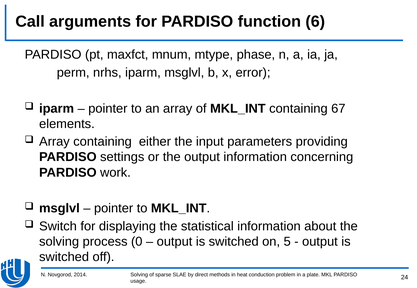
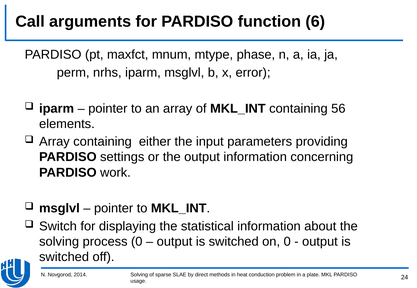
67: 67 -> 56
on 5: 5 -> 0
